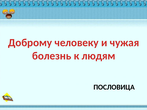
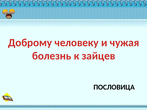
людям: людям -> зайцев
